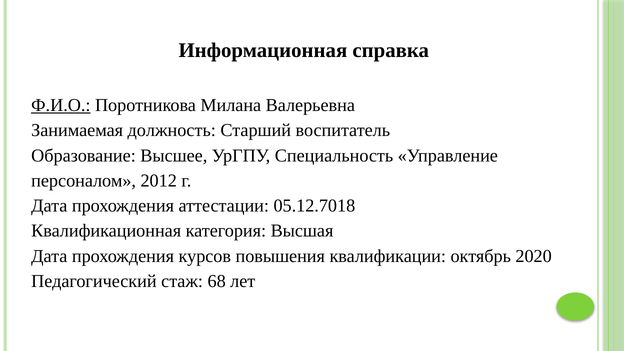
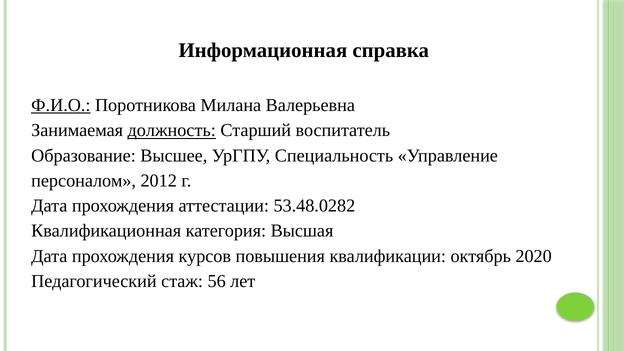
должность underline: none -> present
05.12.7018: 05.12.7018 -> 53.48.0282
68: 68 -> 56
